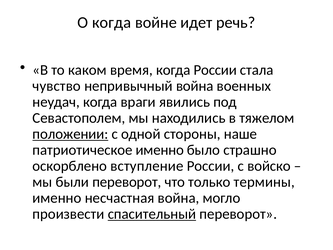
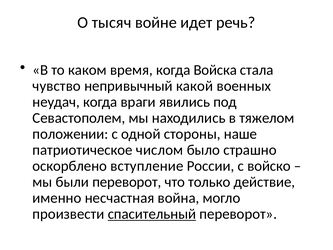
О когда: когда -> тысяч
когда России: России -> Войска
непривычный война: война -> какой
положении underline: present -> none
патриотическое именно: именно -> числом
термины: термины -> действие
